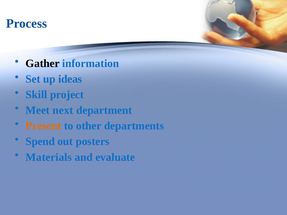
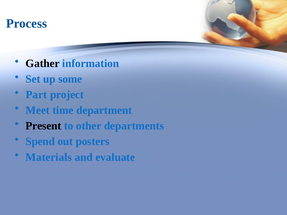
ideas: ideas -> some
Skill: Skill -> Part
next: next -> time
Present colour: orange -> black
